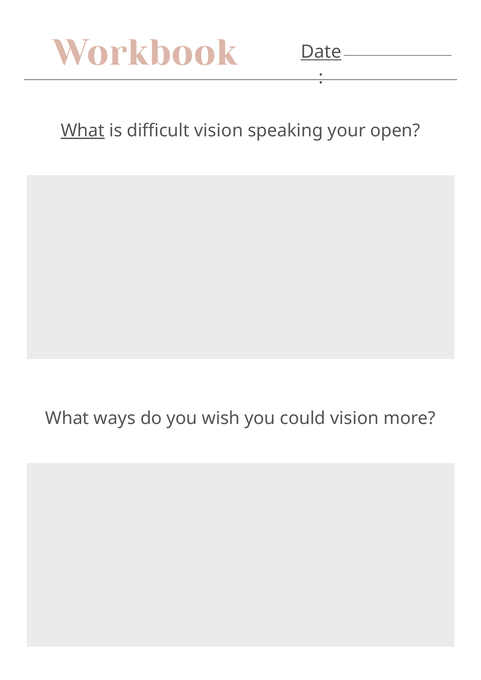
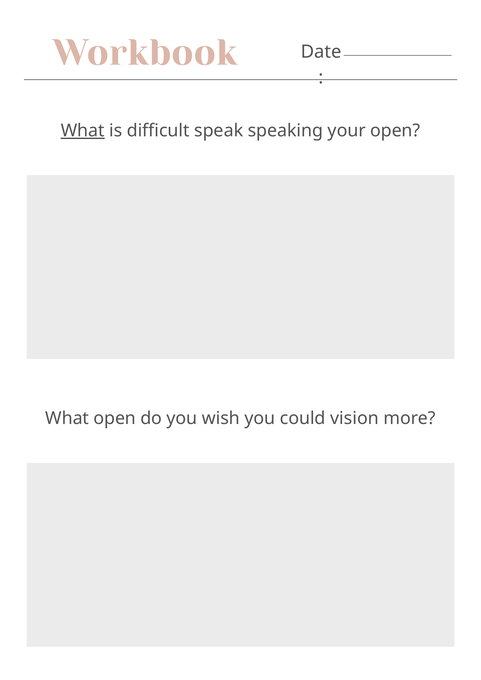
Date underline: present -> none
difficult vision: vision -> speak
What ways: ways -> open
